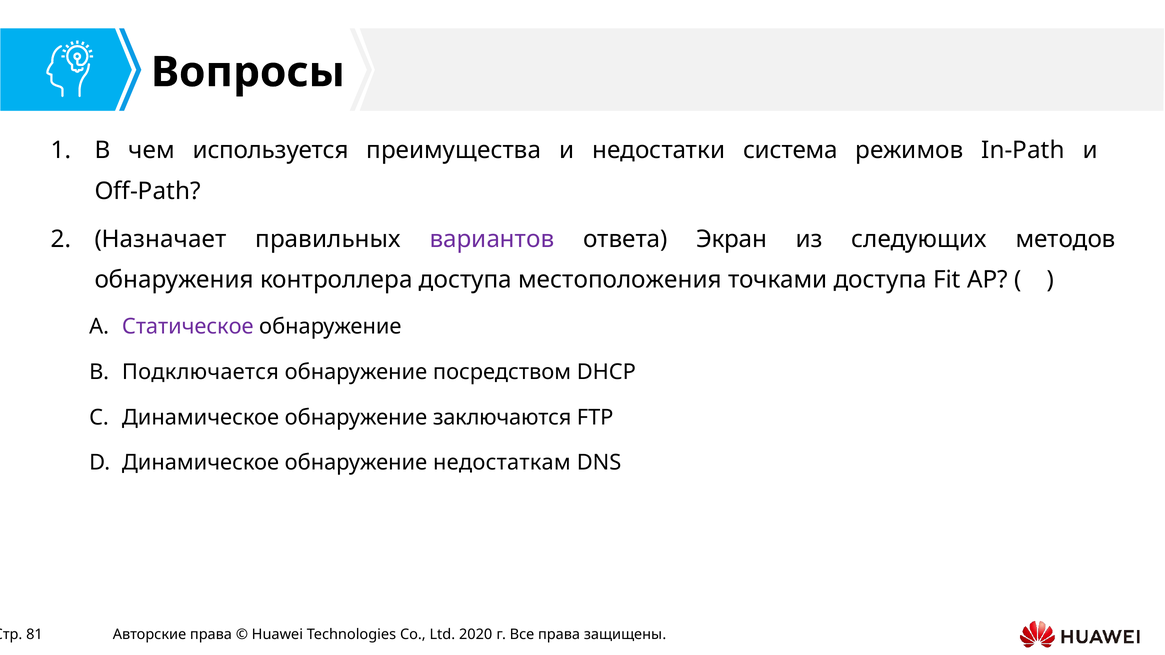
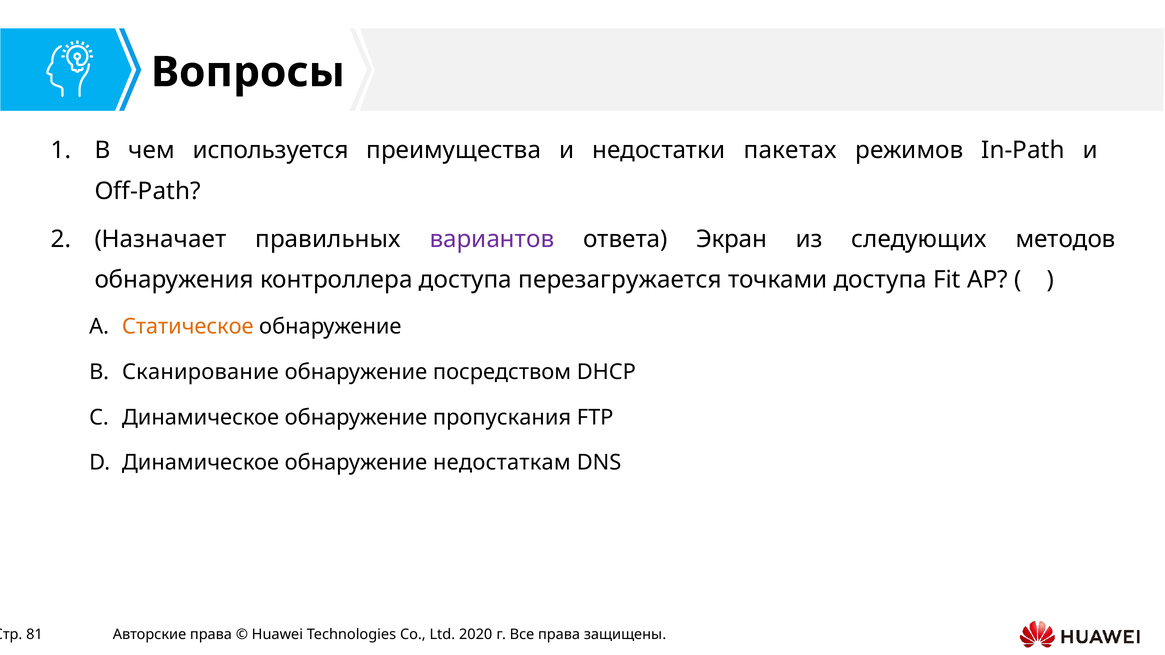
система: система -> пакетах
местоположения: местоположения -> перезагружается
Статическое colour: purple -> orange
Подключается: Подключается -> Сканирование
заключаются: заключаются -> пропускания
